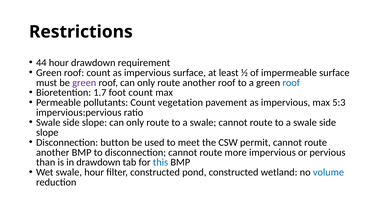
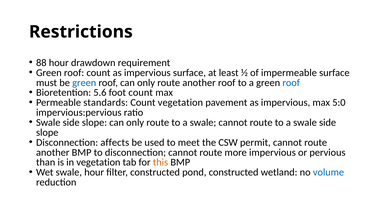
44: 44 -> 88
green at (84, 83) colour: purple -> blue
1.7: 1.7 -> 5.6
pollutants: pollutants -> standards
5:3: 5:3 -> 5:0
button: button -> affects
in drawdown: drawdown -> vegetation
this colour: blue -> orange
